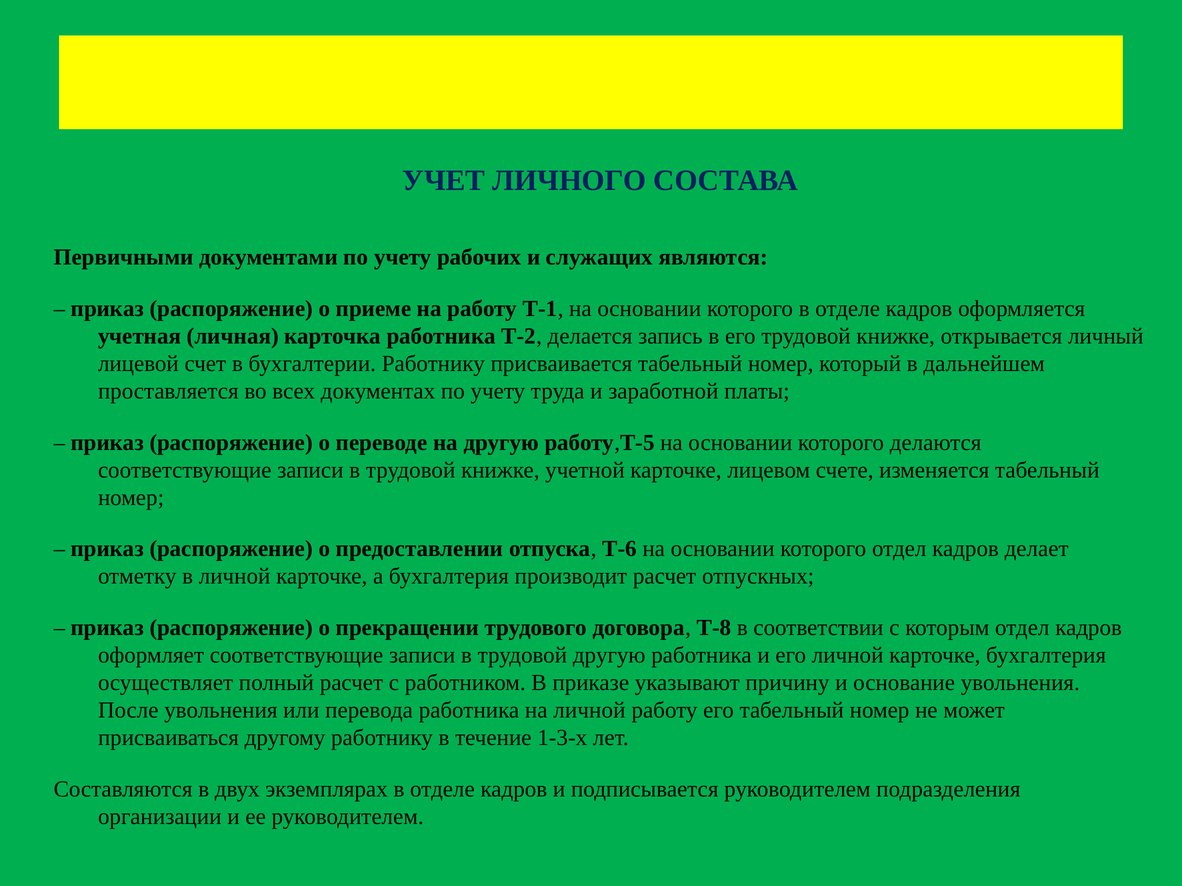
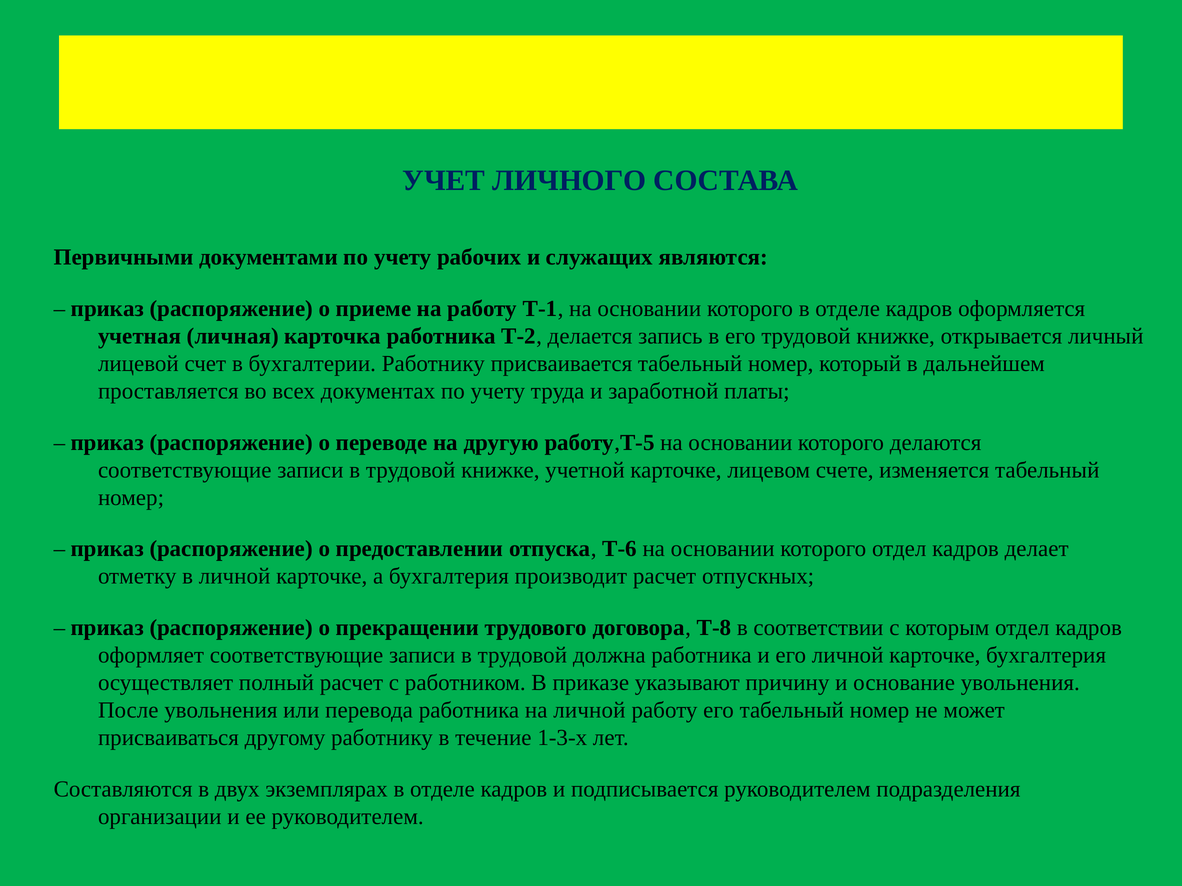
трудовой другую: другую -> должна
